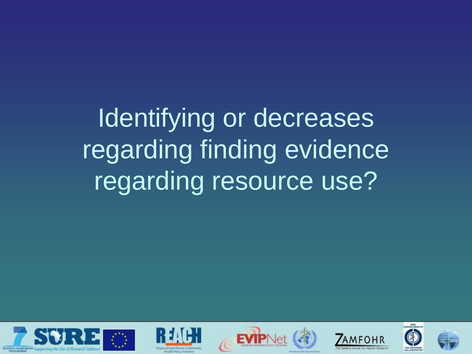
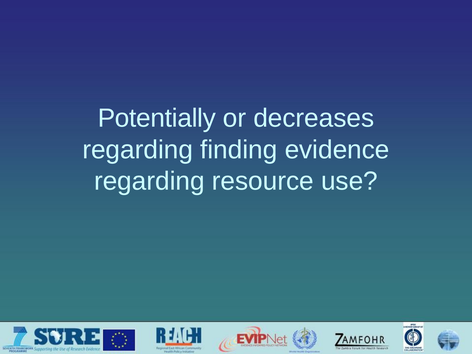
Identifying: Identifying -> Potentially
